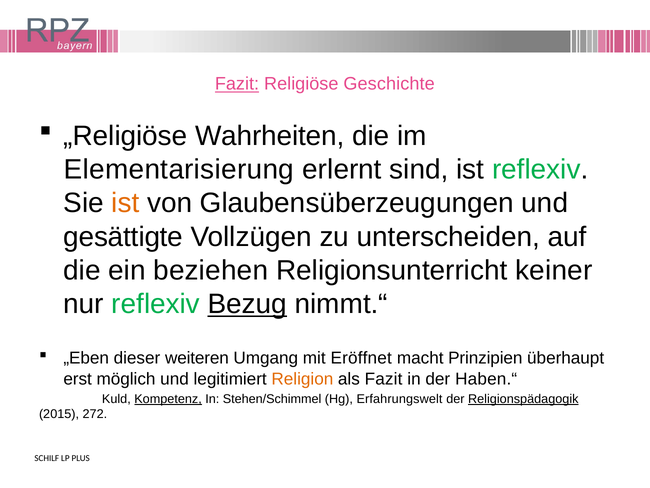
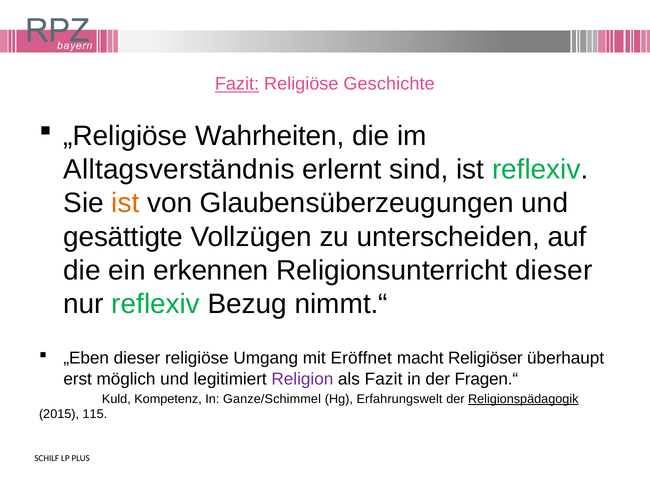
Elementarisierung: Elementarisierung -> Alltagsverständnis
beziehen: beziehen -> erkennen
Religionsunterricht keiner: keiner -> dieser
Bezug underline: present -> none
dieser weiteren: weiteren -> religiöse
Prinzipien: Prinzipien -> Religiöser
Religion colour: orange -> purple
Haben.“: Haben.“ -> Fragen.“
Kompetenz underline: present -> none
Stehen/Schimmel: Stehen/Schimmel -> Ganze/Schimmel
272: 272 -> 115
